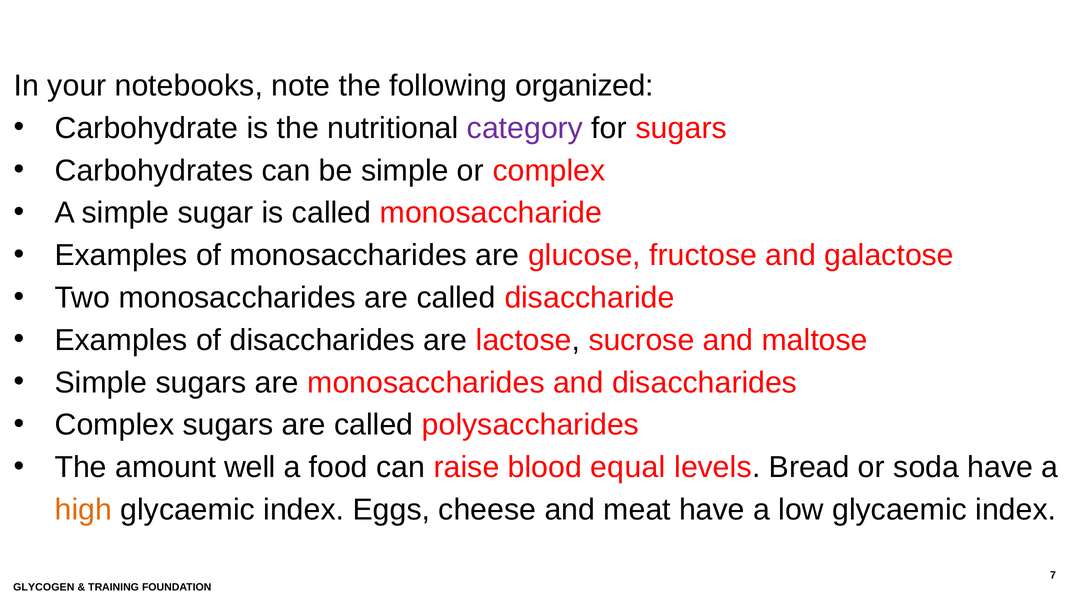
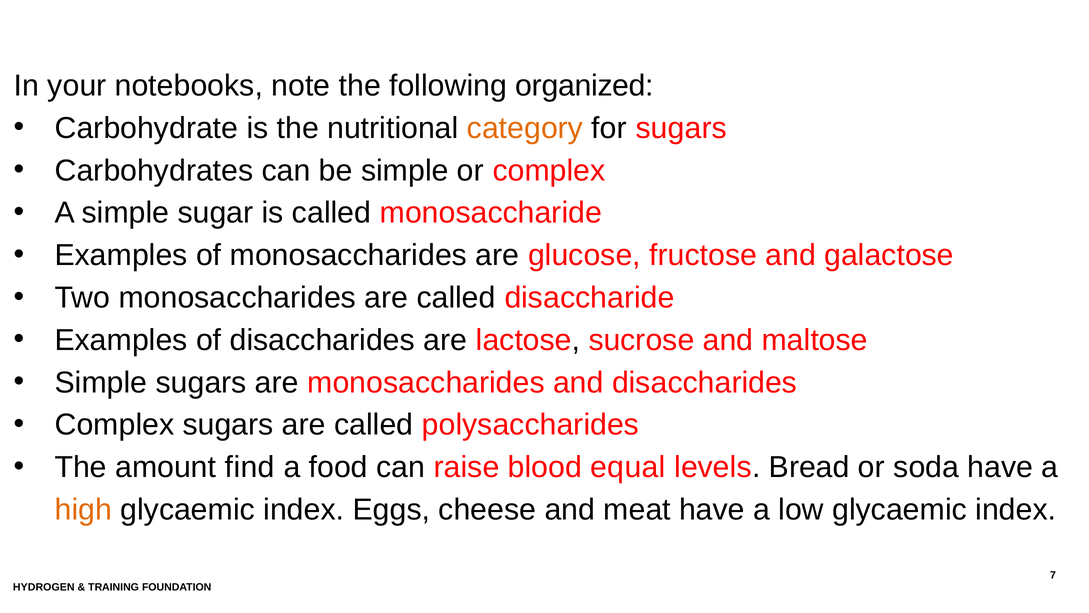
category colour: purple -> orange
well: well -> find
GLYCOGEN: GLYCOGEN -> HYDROGEN
